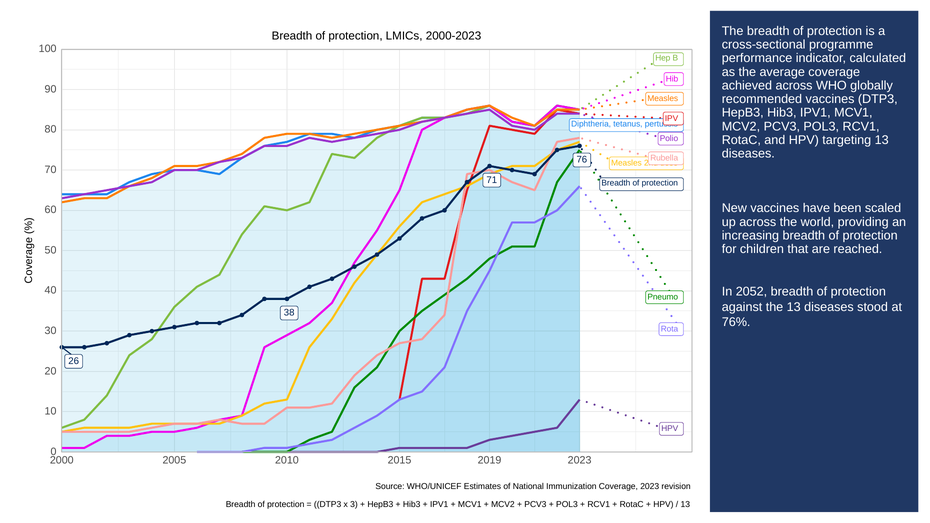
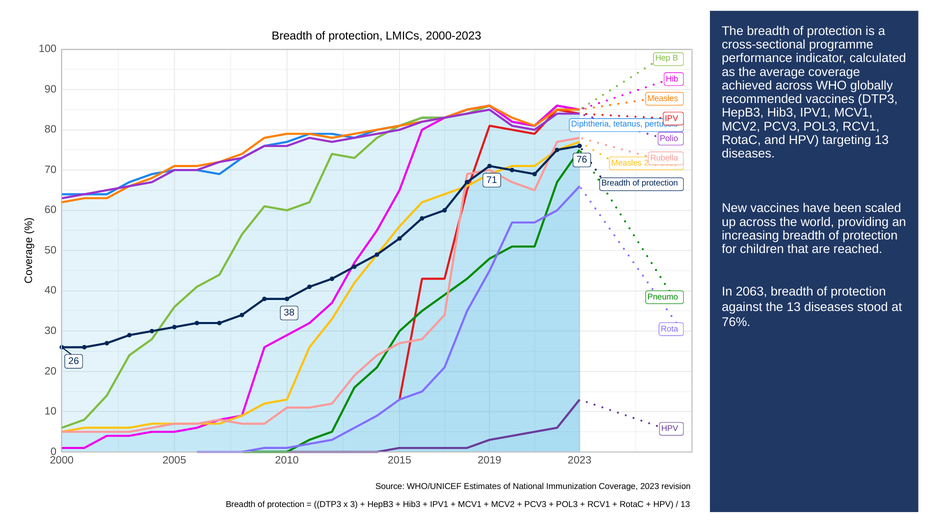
2052: 2052 -> 2063
